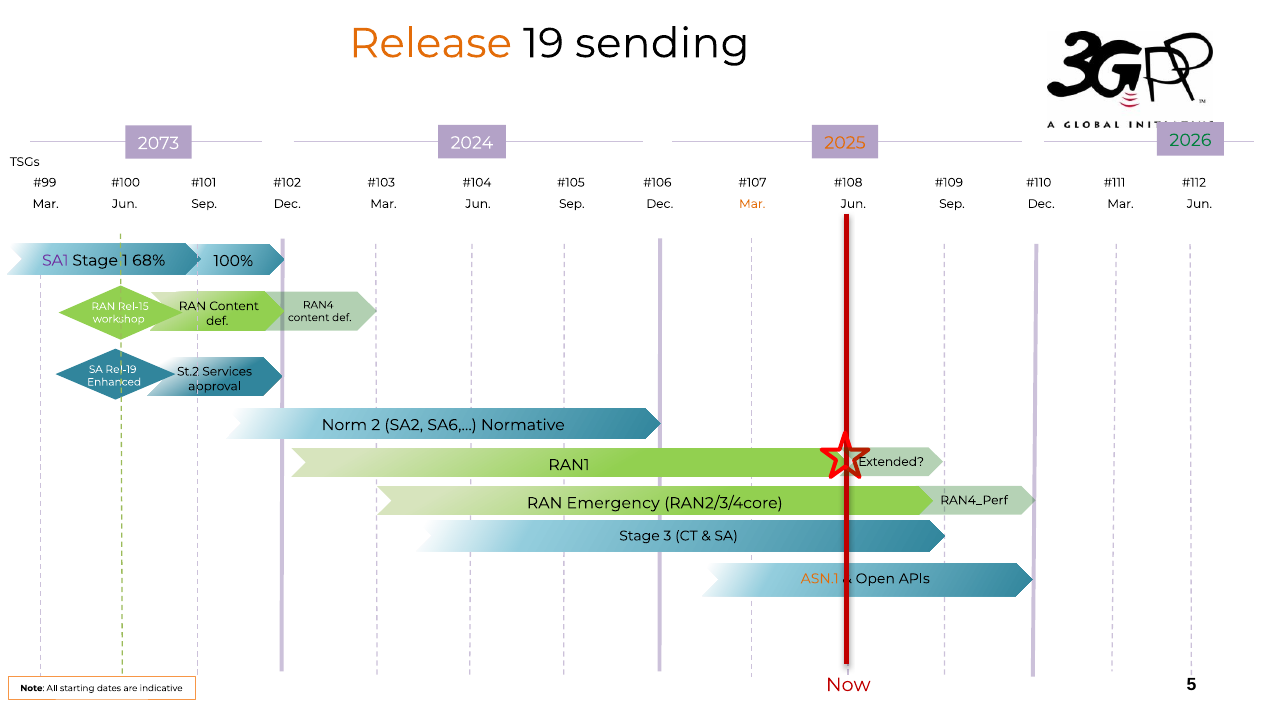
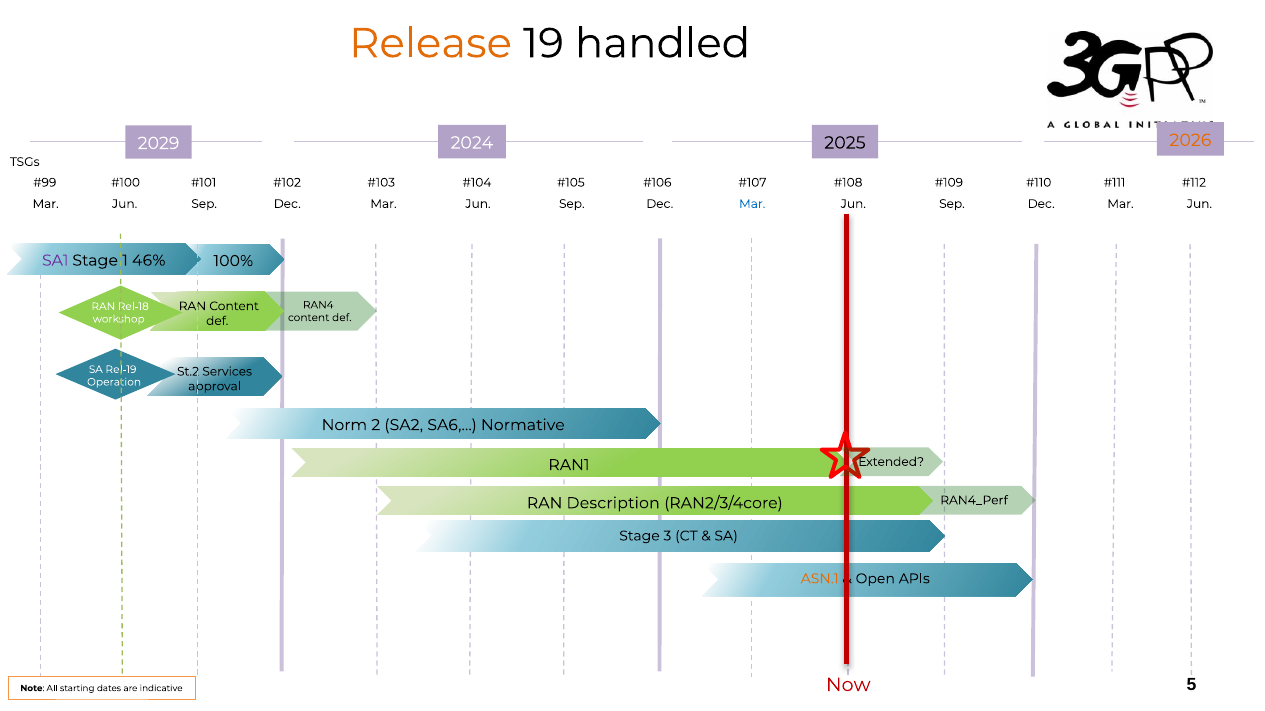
sending: sending -> handled
2026 colour: green -> orange
2025 colour: orange -> black
2073: 2073 -> 2029
Mar at (752, 204) colour: orange -> blue
68%: 68% -> 46%
Rel-15: Rel-15 -> Rel-18
Enhanced: Enhanced -> Operation
Emergency: Emergency -> Description
